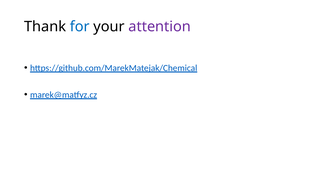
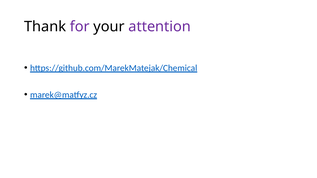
for colour: blue -> purple
